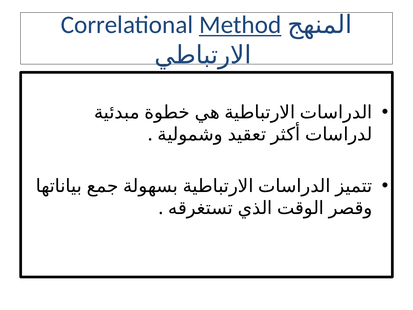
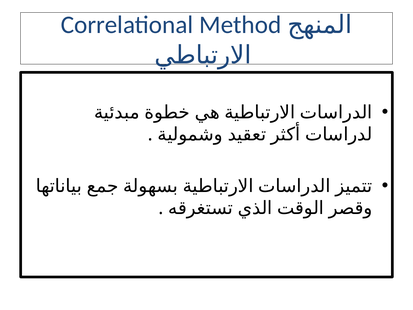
Method underline: present -> none
